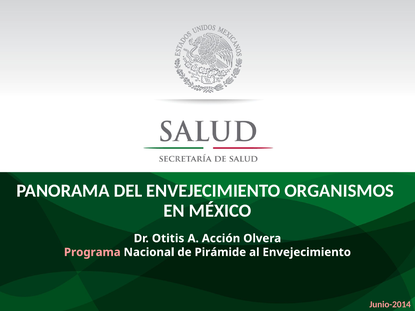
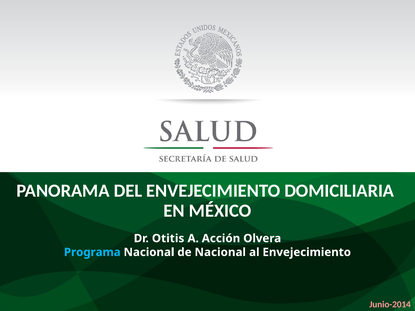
ORGANISMOS: ORGANISMOS -> DOMICILIARIA
Programa colour: pink -> light blue
de Pirámide: Pirámide -> Nacional
